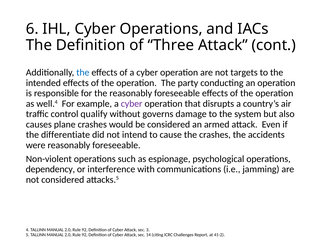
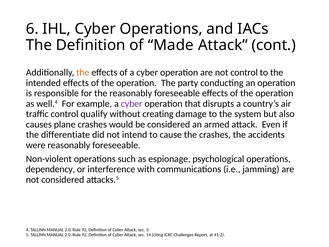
Three: Three -> Made
the at (83, 72) colour: blue -> orange
not targets: targets -> control
governs: governs -> creating
